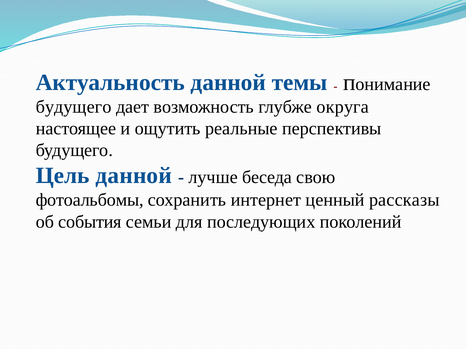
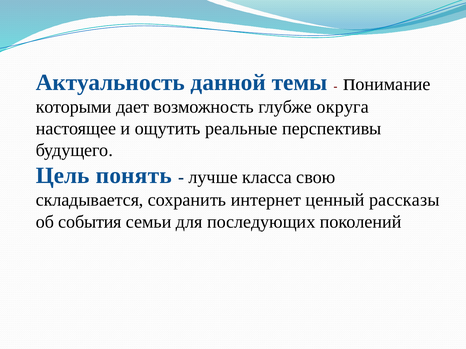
будущего at (74, 107): будущего -> которыми
Цель данной: данной -> понять
беседа: беседа -> класса
фотоальбомы: фотоальбомы -> складывается
